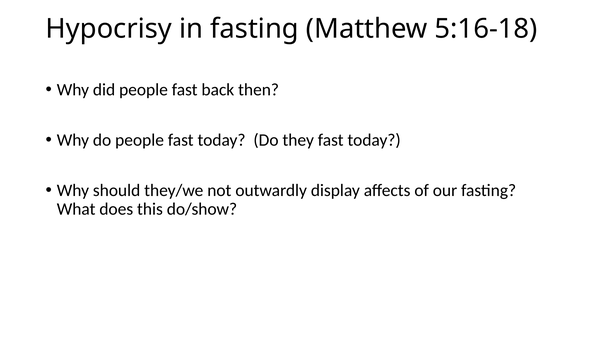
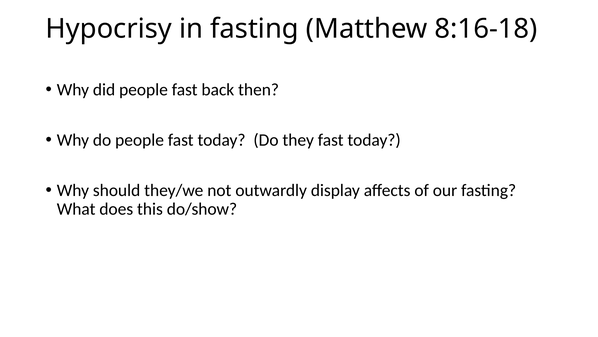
5:16-18: 5:16-18 -> 8:16-18
